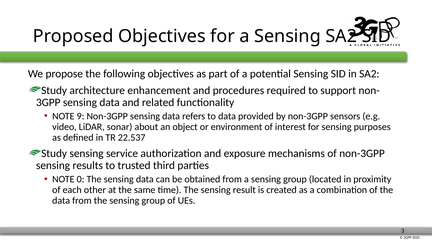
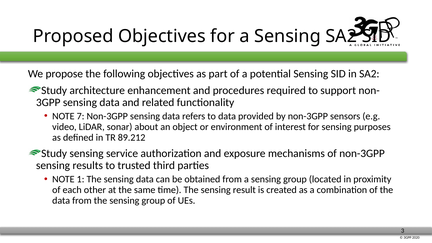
9: 9 -> 7
22.537: 22.537 -> 89.212
0: 0 -> 1
